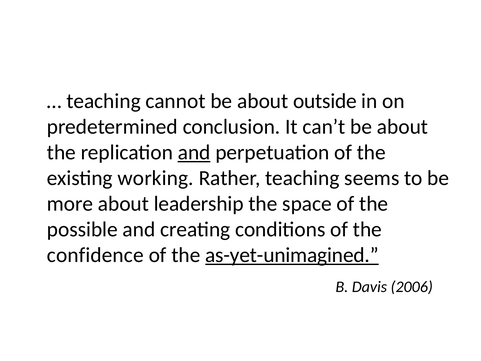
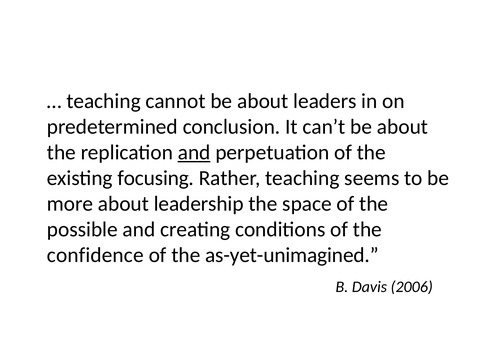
outside: outside -> leaders
working: working -> focusing
as-yet-unimagined underline: present -> none
